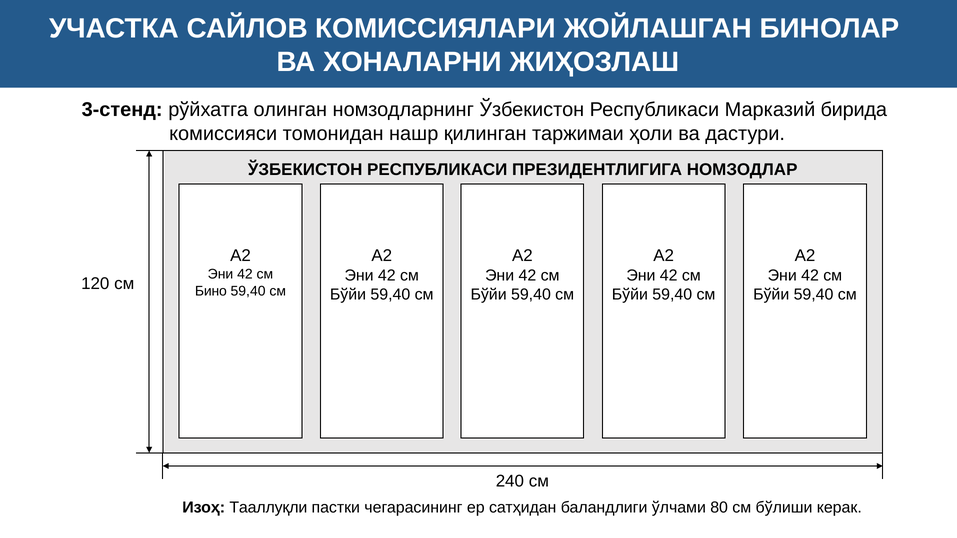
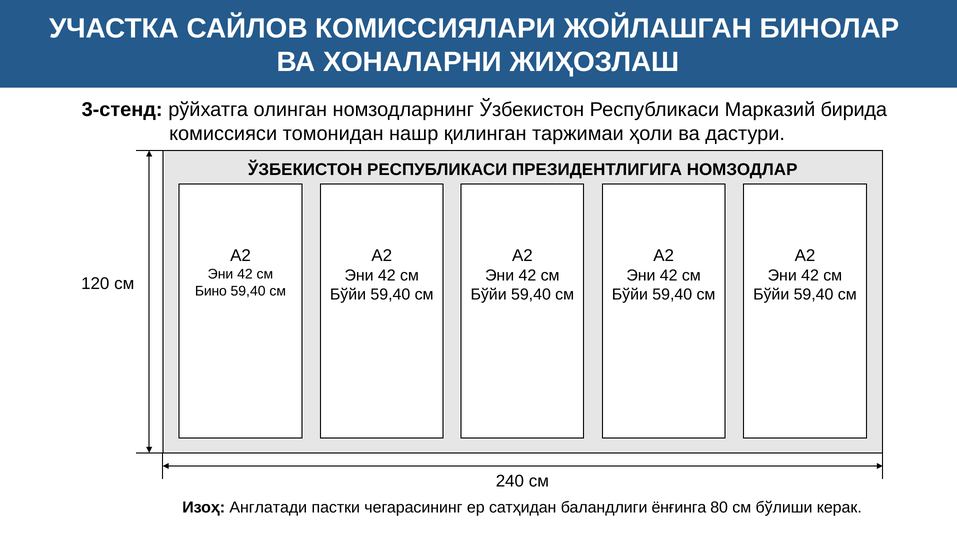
Тааллуқли: Тааллуқли -> Англатади
ўлчами: ўлчами -> ёнғинга
